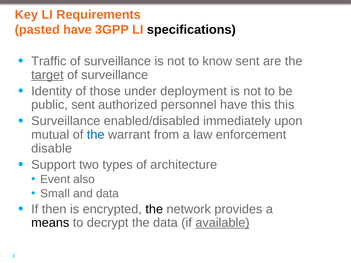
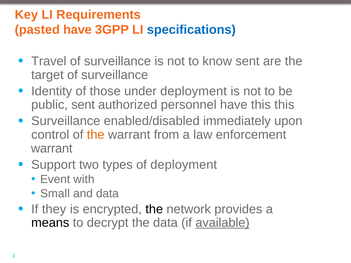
specifications colour: black -> blue
Traffic: Traffic -> Travel
target underline: present -> none
mutual: mutual -> control
the at (96, 135) colour: blue -> orange
disable at (52, 149): disable -> warrant
of architecture: architecture -> deployment
also: also -> with
then: then -> they
